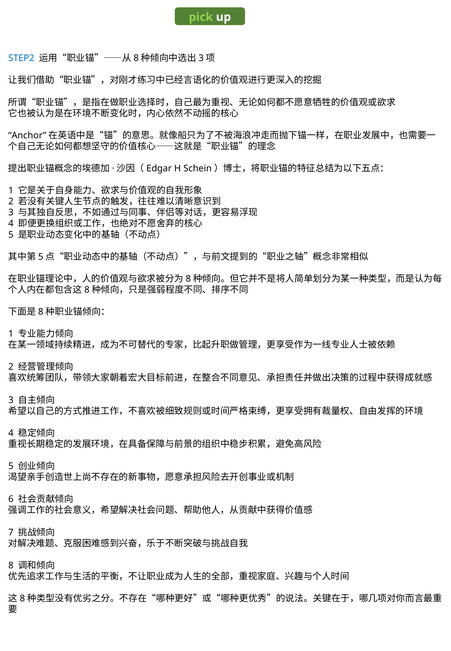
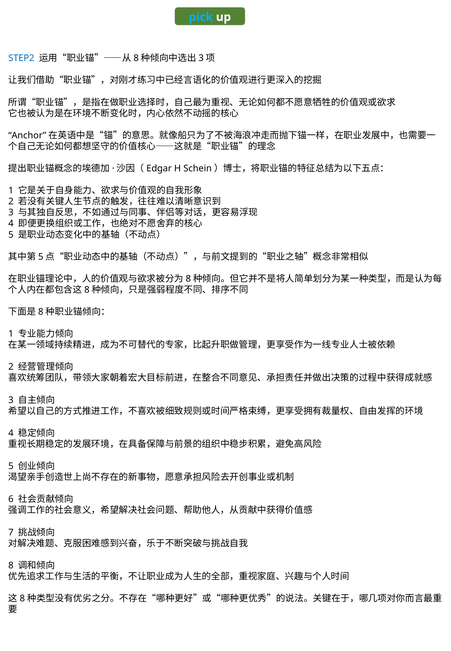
pick colour: light green -> light blue
